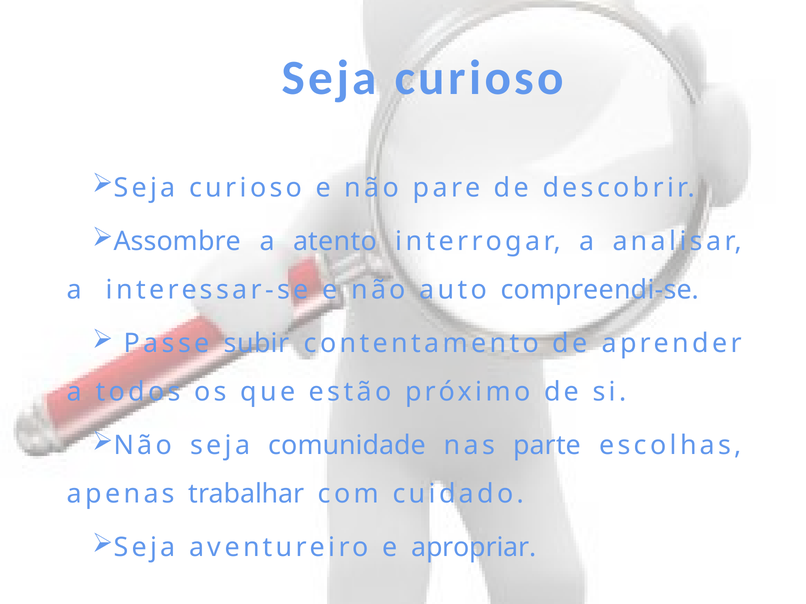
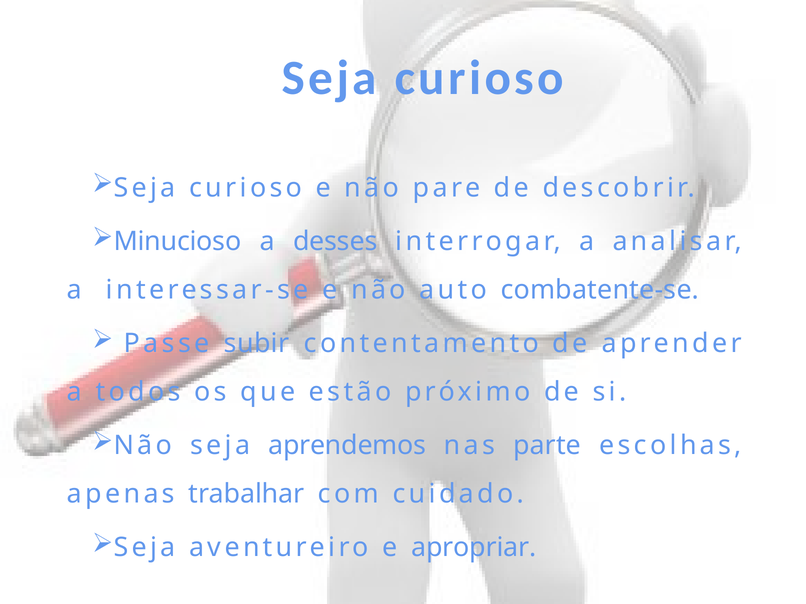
Assombre: Assombre -> Minucioso
atento: atento -> desses
compreendi-se: compreendi-se -> combatente-se
comunidade: comunidade -> aprendemos
